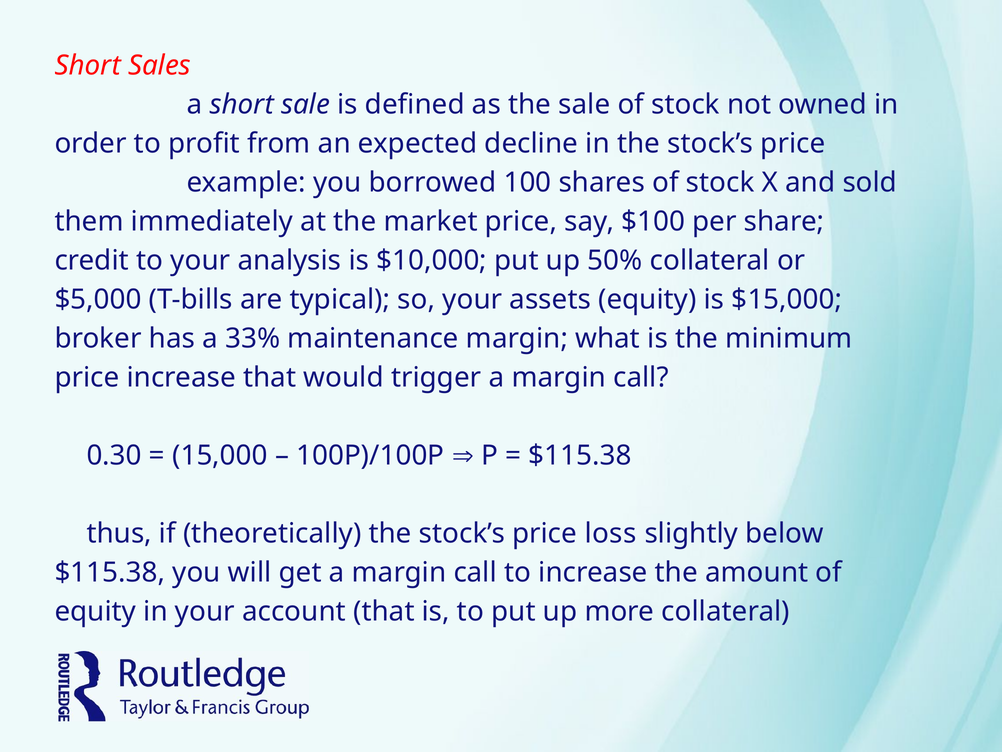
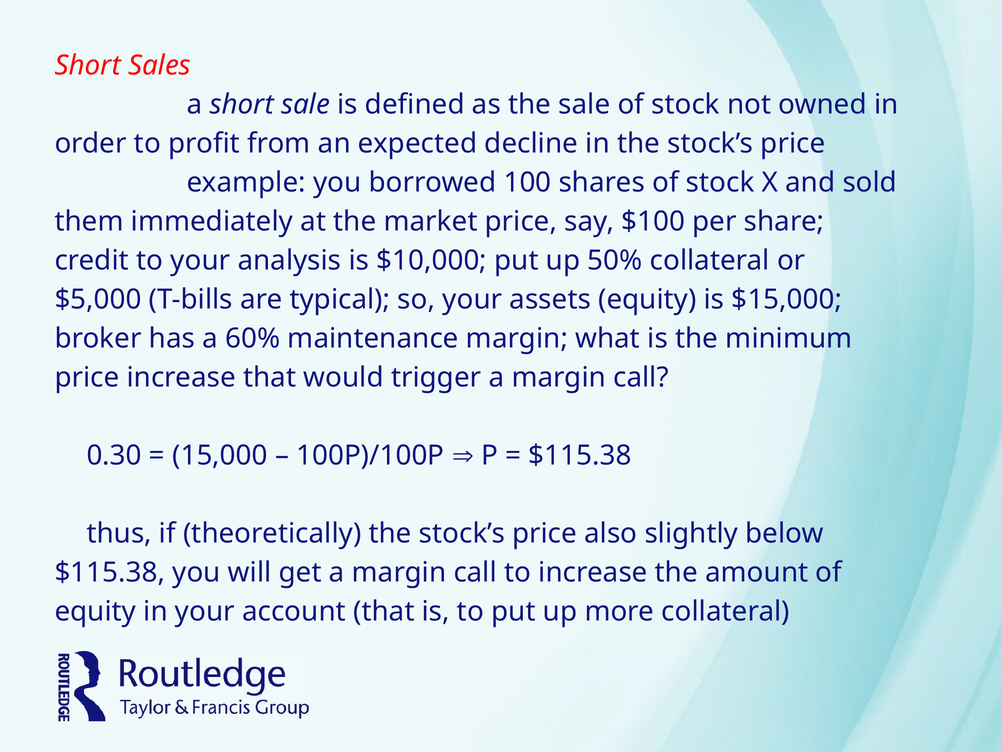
33%: 33% -> 60%
loss: loss -> also
